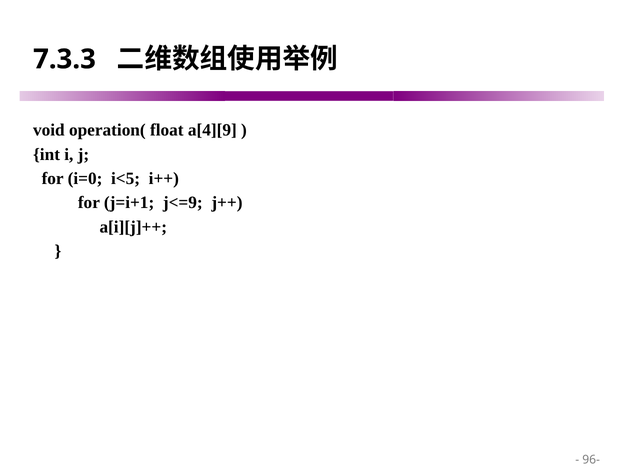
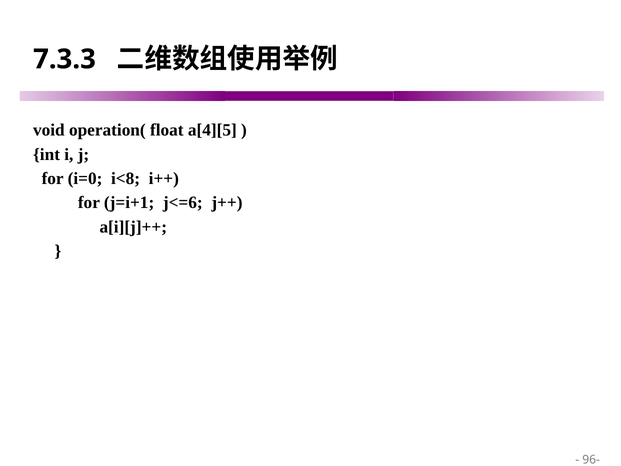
a[4][9: a[4][9 -> a[4][5
i<5: i<5 -> i<8
j<=9: j<=9 -> j<=6
